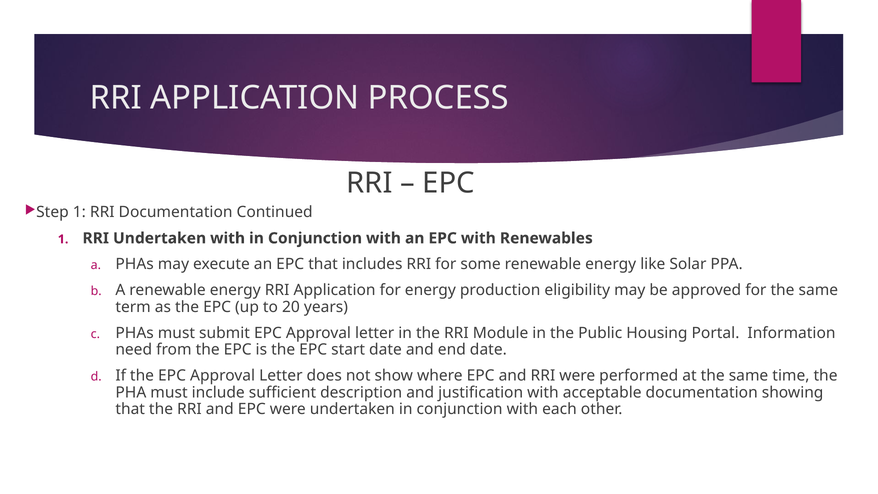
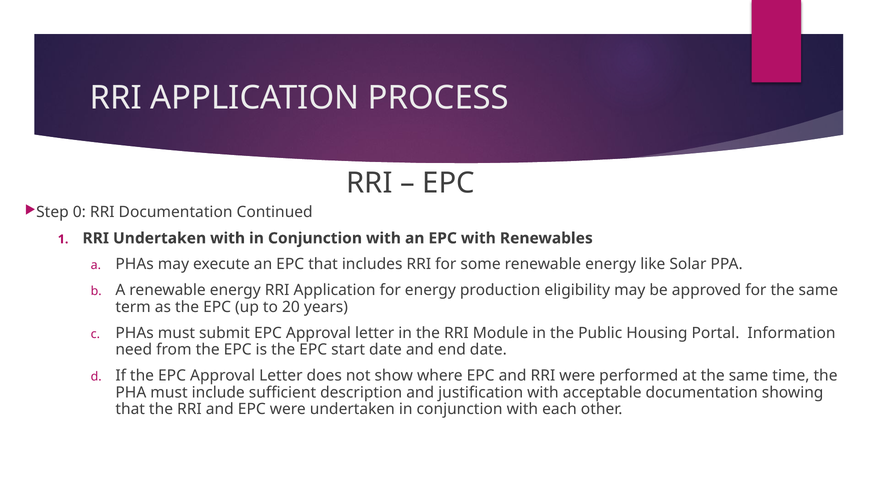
Step 1: 1 -> 0
